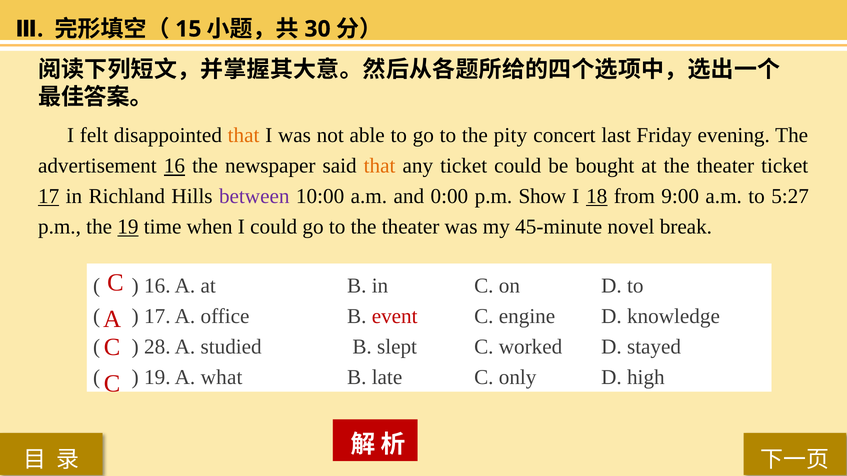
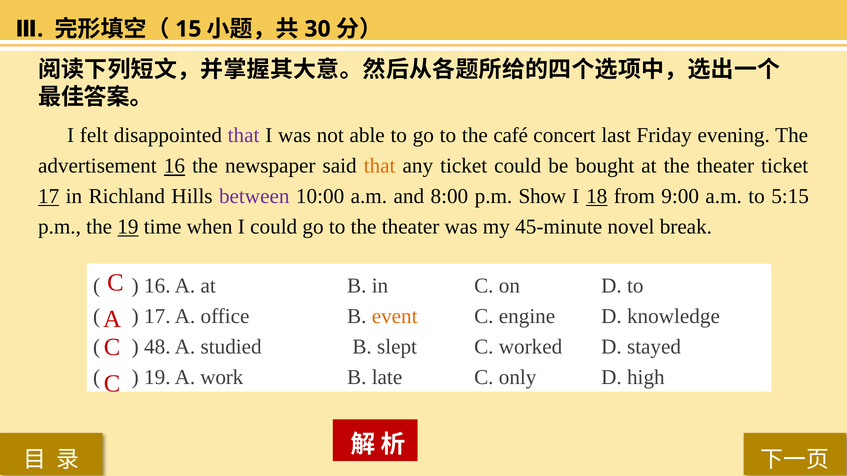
that at (244, 135) colour: orange -> purple
pity: pity -> café
0:00: 0:00 -> 8:00
5:27: 5:27 -> 5:15
event colour: red -> orange
28: 28 -> 48
what: what -> work
